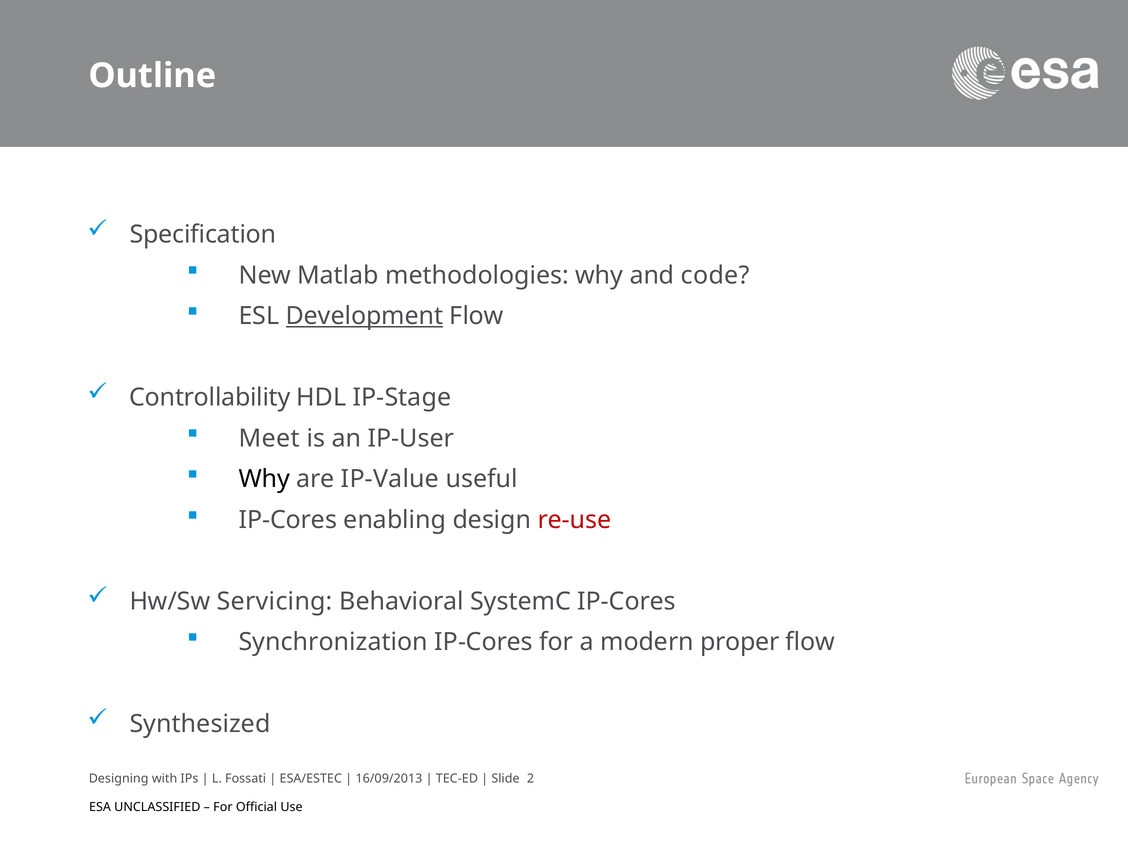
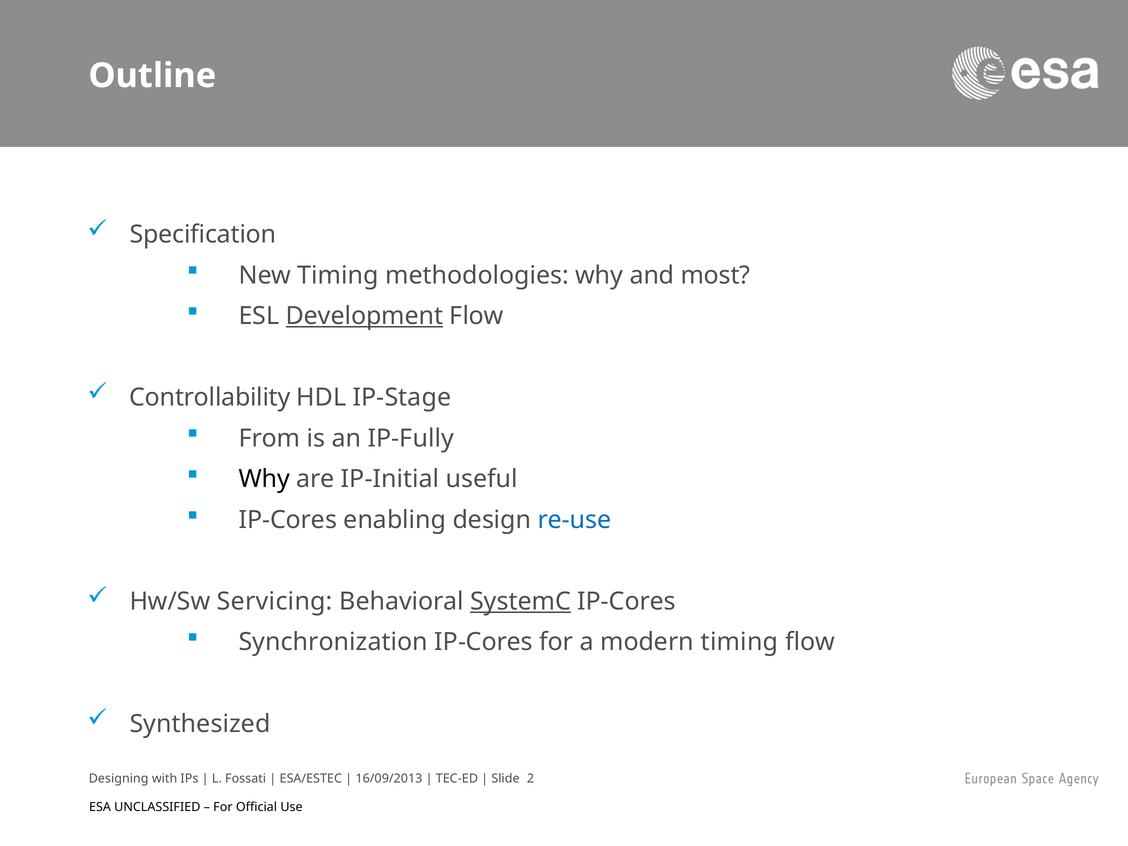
New Matlab: Matlab -> Timing
code: code -> most
Meet: Meet -> From
IP-User: IP-User -> IP-Fully
IP-Value: IP-Value -> IP-Initial
re-use colour: red -> blue
SystemC underline: none -> present
modern proper: proper -> timing
